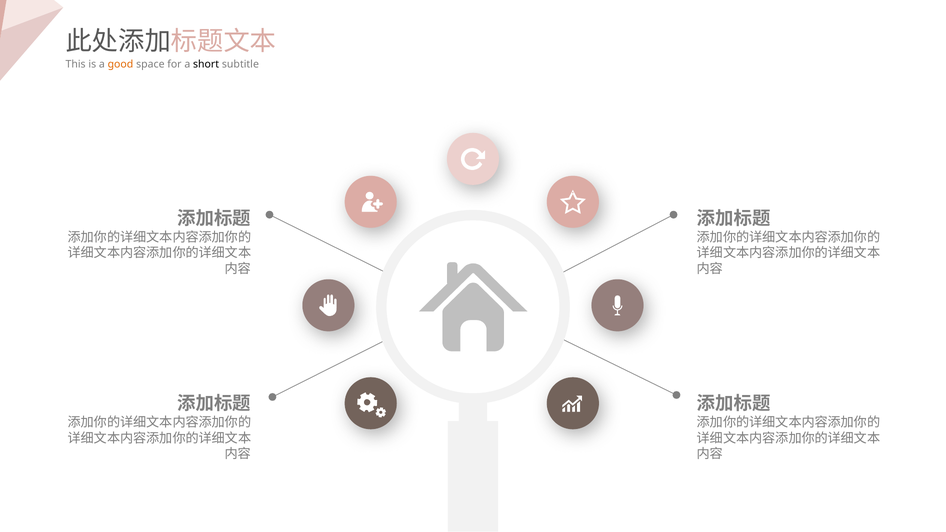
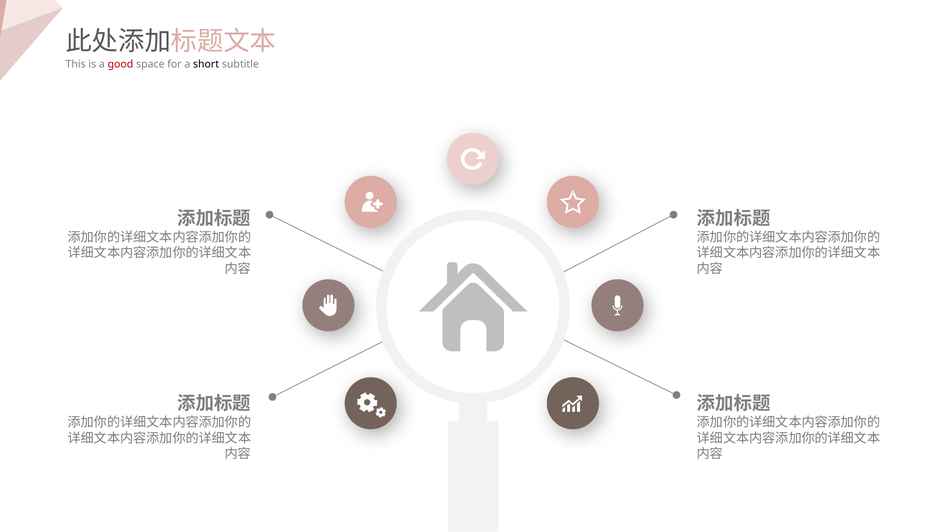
good colour: orange -> red
